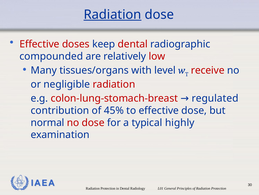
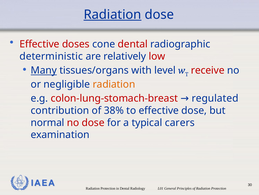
keep: keep -> cone
compounded: compounded -> deterministic
Many underline: none -> present
radiation at (114, 84) colour: red -> orange
45%: 45% -> 38%
highly: highly -> carers
